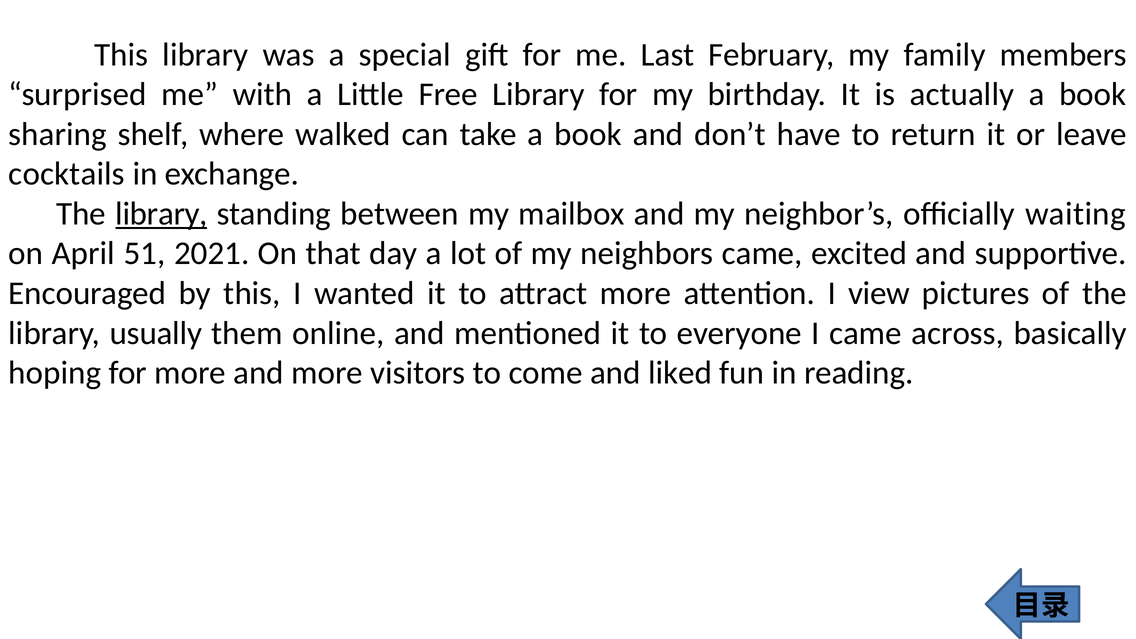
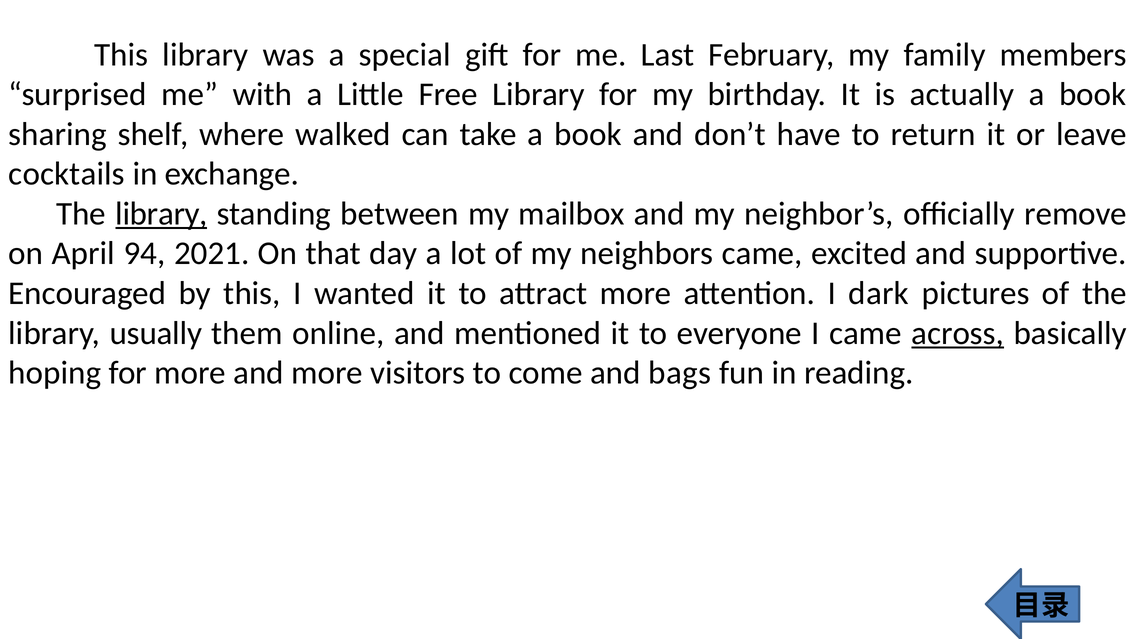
waiting: waiting -> remove
51: 51 -> 94
view: view -> dark
across underline: none -> present
liked: liked -> bags
